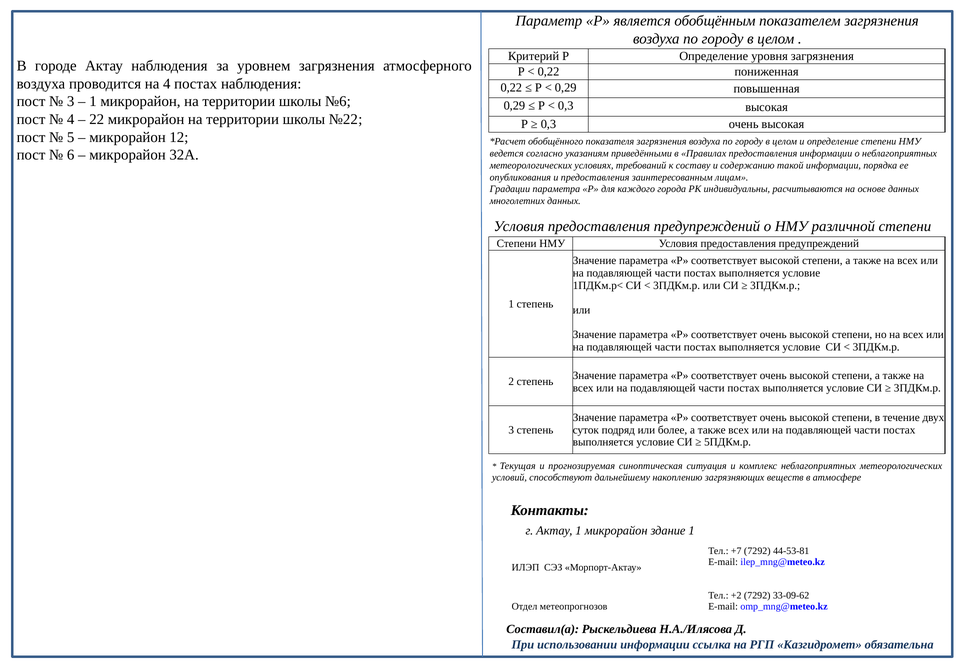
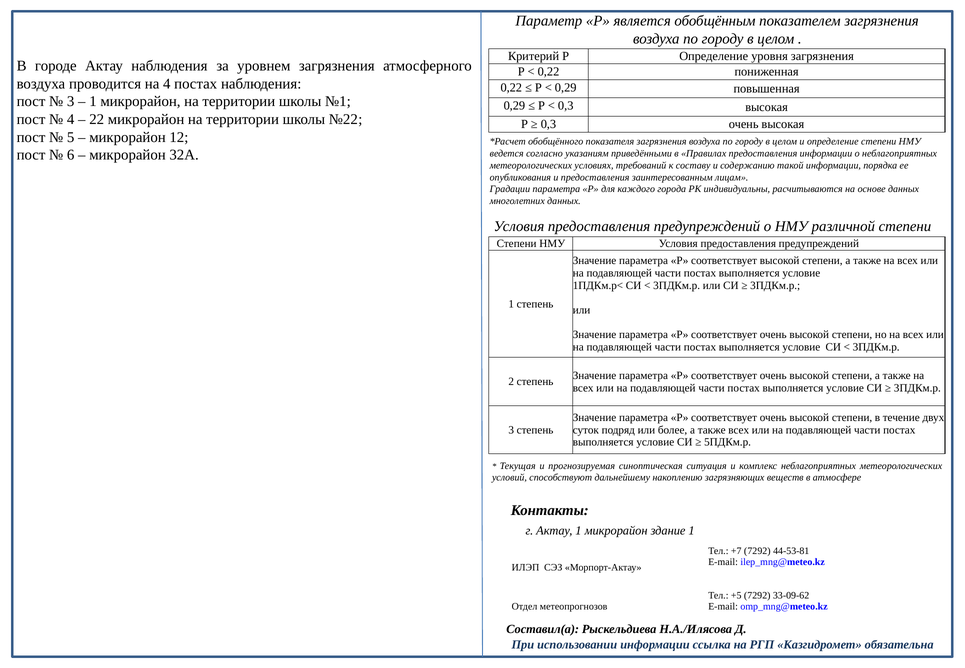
№6: №6 -> №1
+2: +2 -> +5
